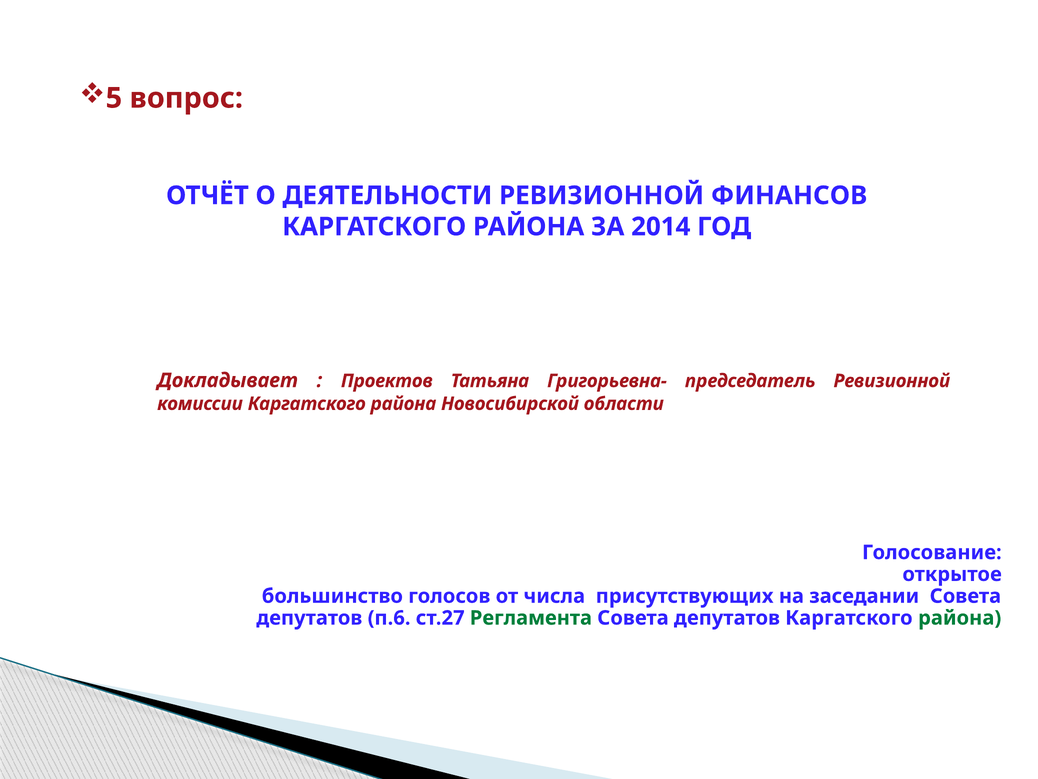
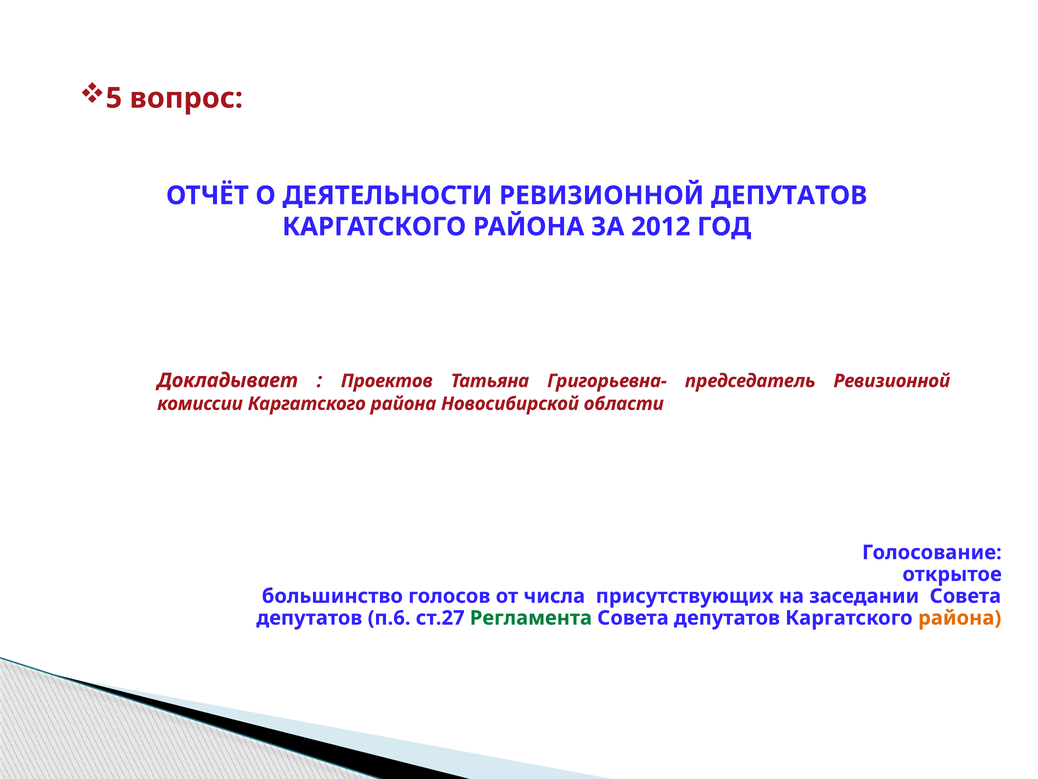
РЕВИЗИОННОЙ ФИНАНСОВ: ФИНАНСОВ -> ДЕПУТАТОВ
2014: 2014 -> 2012
района at (960, 618) colour: green -> orange
